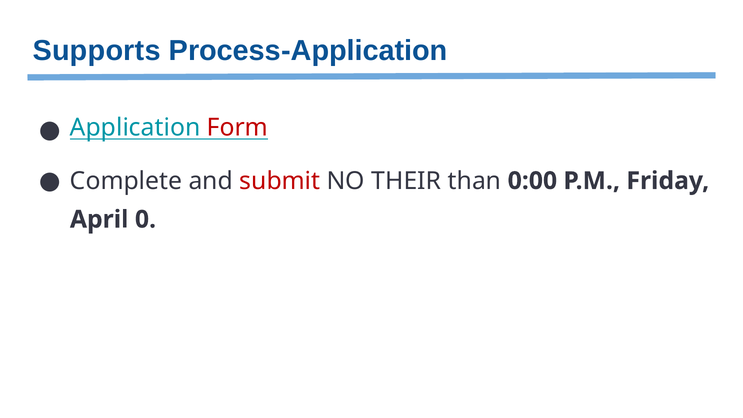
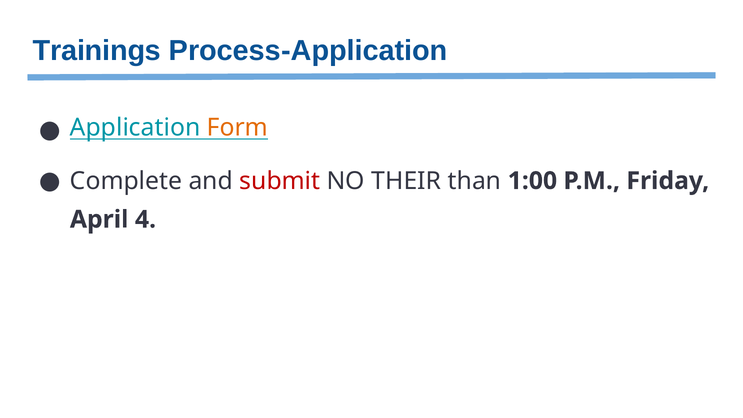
Supports: Supports -> Trainings
Form colour: red -> orange
0:00: 0:00 -> 1:00
0: 0 -> 4
